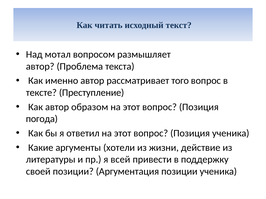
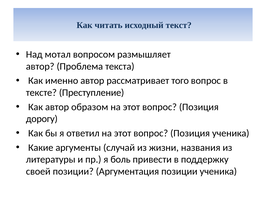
погода: погода -> дорогу
хотели: хотели -> случай
действие: действие -> названия
всей: всей -> боль
